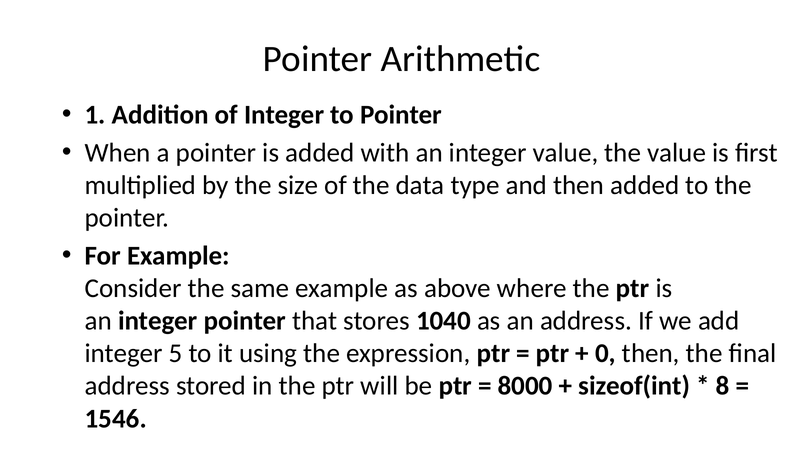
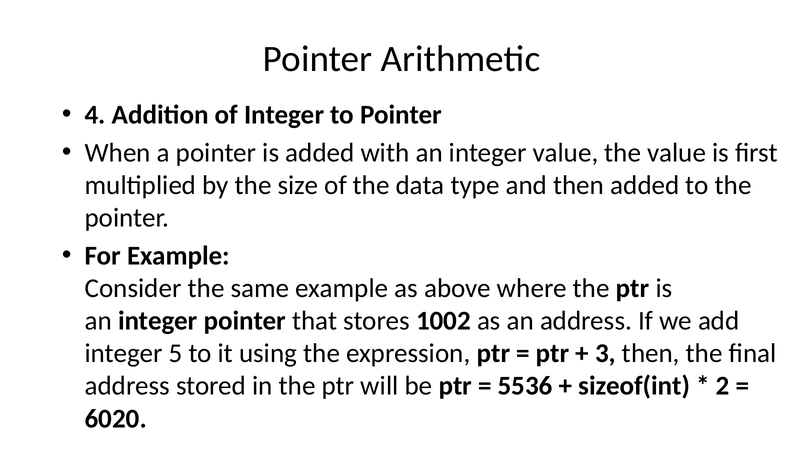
1: 1 -> 4
1040: 1040 -> 1002
0: 0 -> 3
8000: 8000 -> 5536
8: 8 -> 2
1546: 1546 -> 6020
